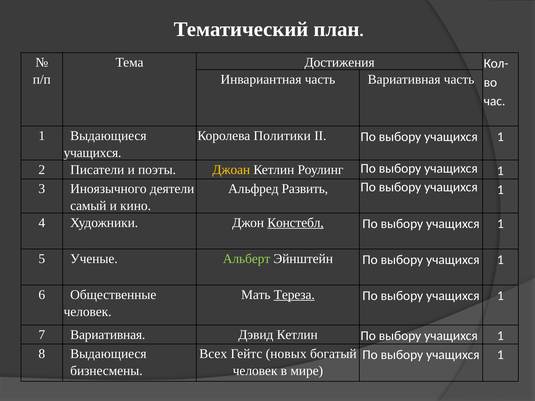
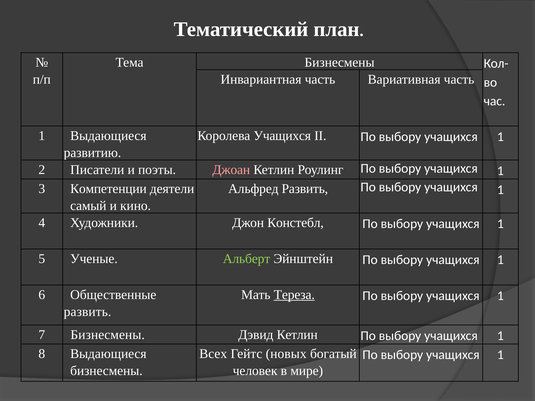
Тема Достижения: Достижения -> Бизнесмены
Королева Политики: Политики -> Учащихся
учащихся at (93, 153): учащихся -> развитию
Джоан colour: yellow -> pink
Иноязычного: Иноязычного -> Компетенции
Констебл underline: present -> none
человек at (88, 312): человек -> развить
7 Вариативная: Вариативная -> Бизнесмены
